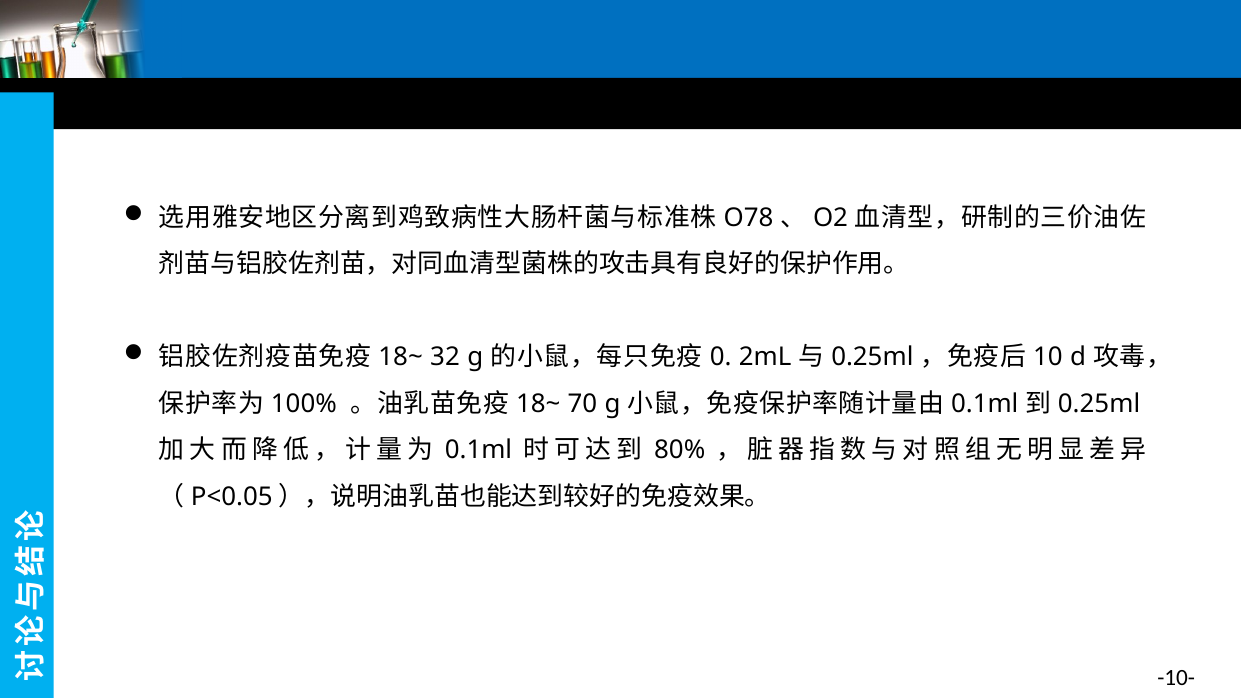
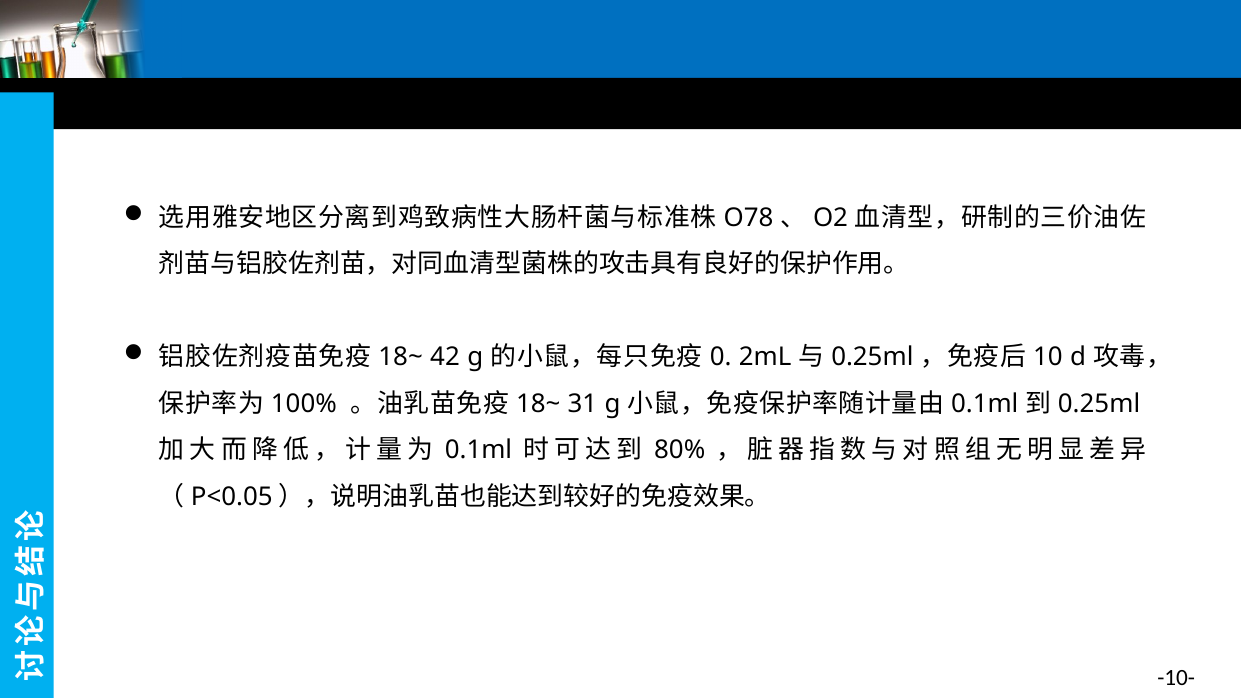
32: 32 -> 42
70: 70 -> 31
